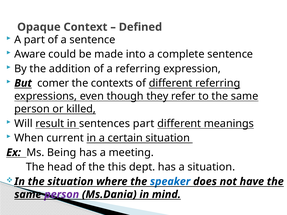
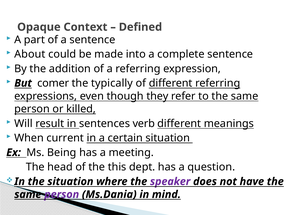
Aware: Aware -> About
contexts: contexts -> typically
sentences part: part -> verb
a situation: situation -> question
speaker colour: blue -> purple
